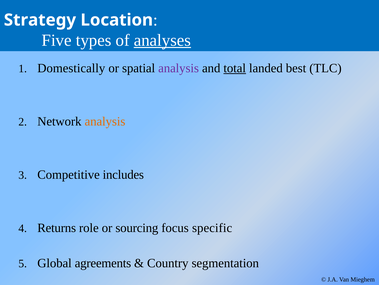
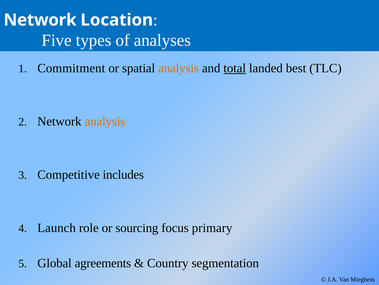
Strategy at (40, 20): Strategy -> Network
analyses underline: present -> none
Domestically: Domestically -> Commitment
analysis at (179, 68) colour: purple -> orange
Returns: Returns -> Launch
specific: specific -> primary
